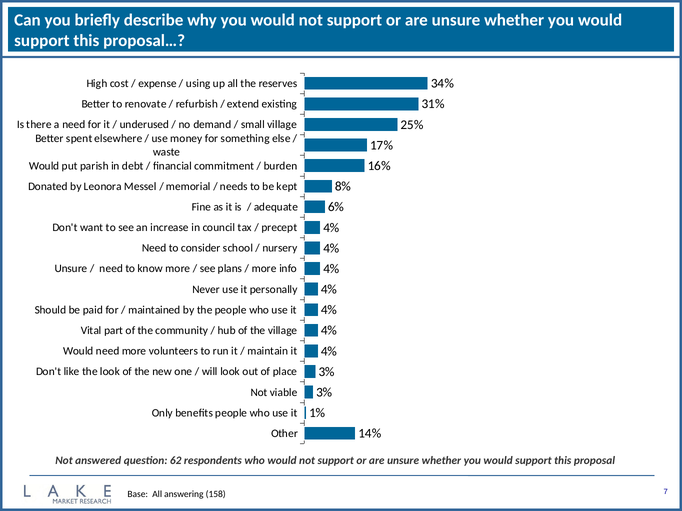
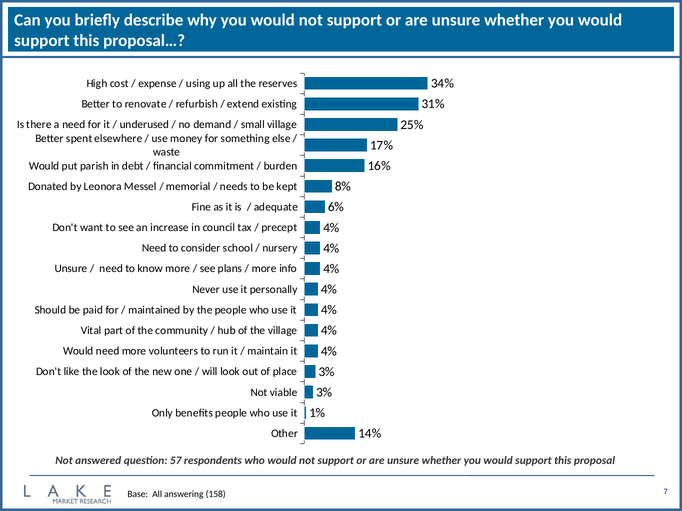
62: 62 -> 57
